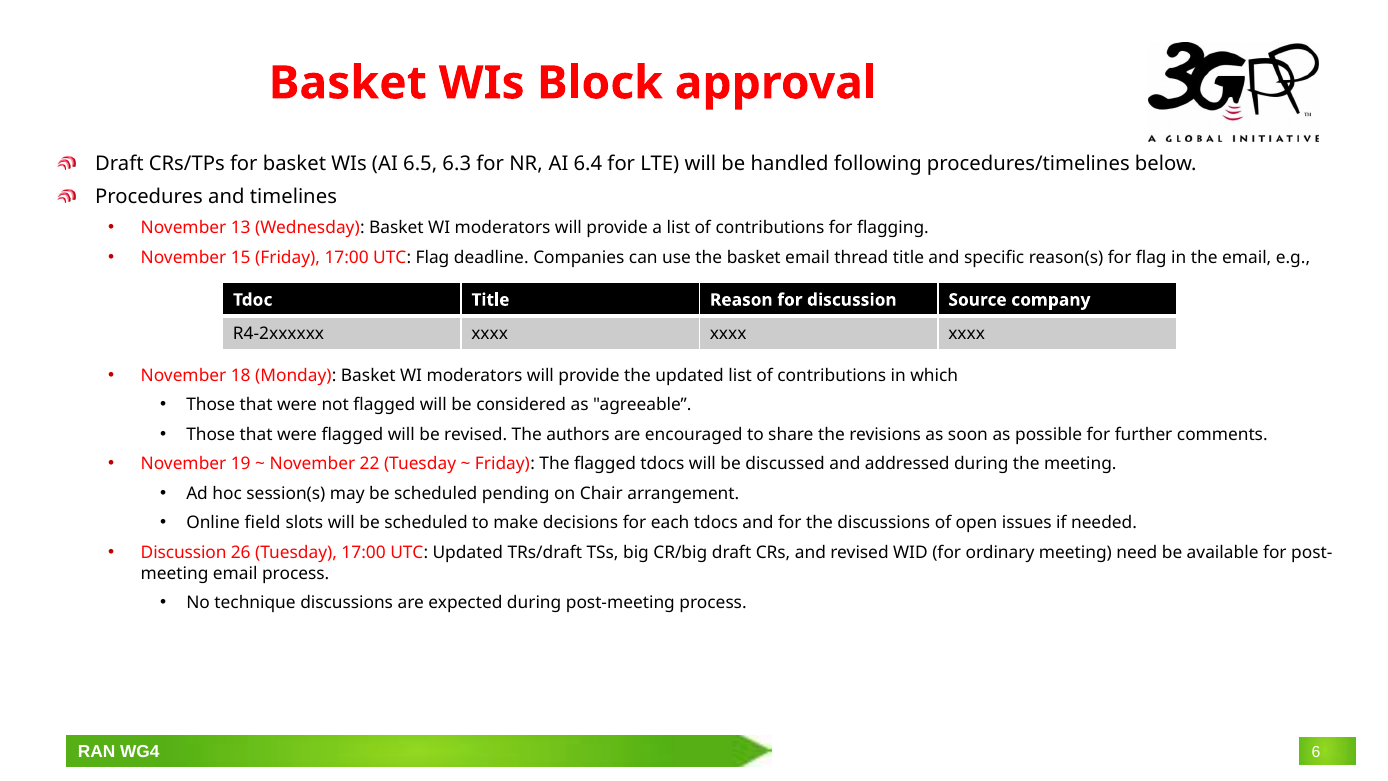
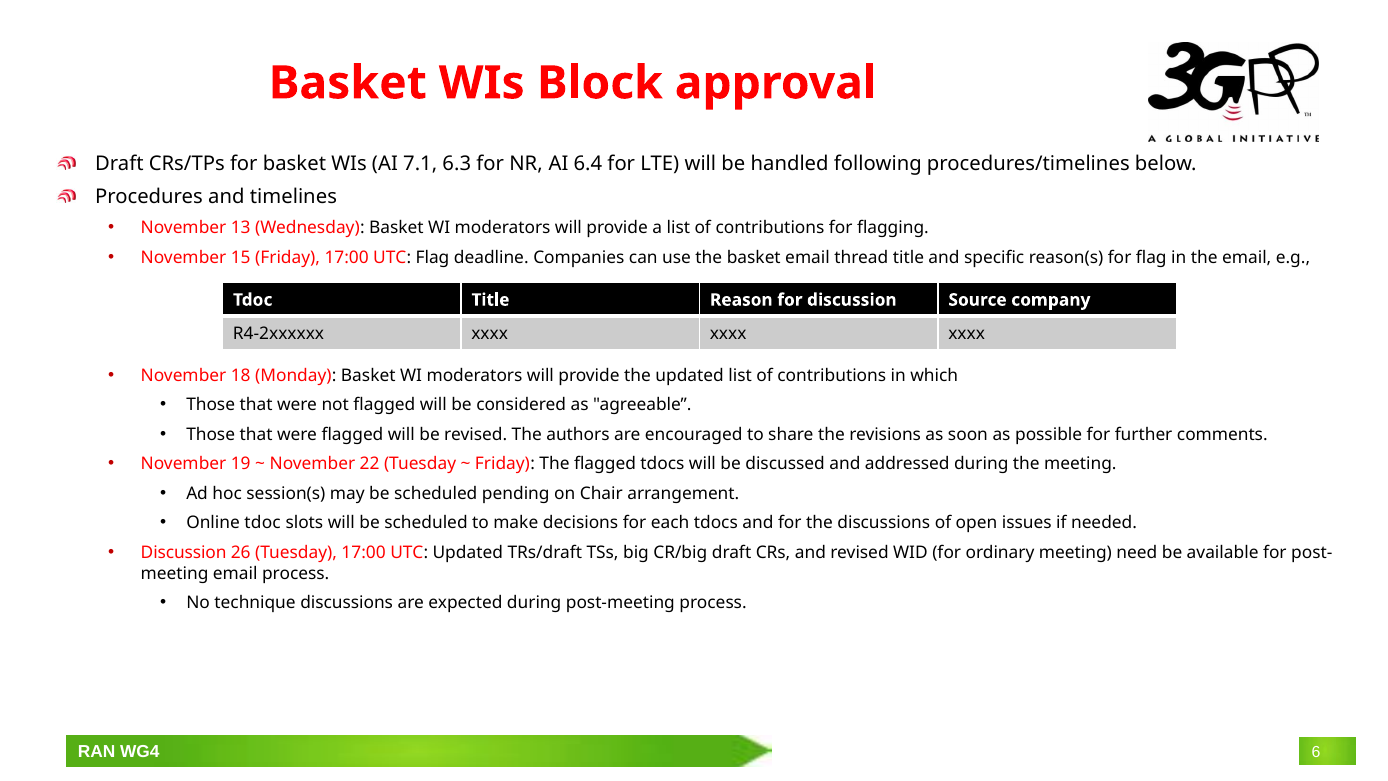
6.5: 6.5 -> 7.1
Online field: field -> tdoc
